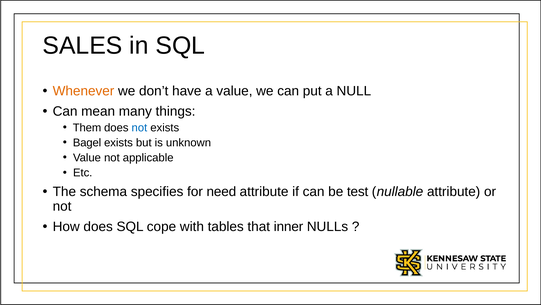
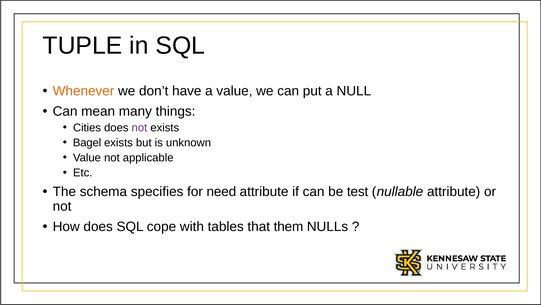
SALES: SALES -> TUPLE
Them: Them -> Cities
not at (139, 127) colour: blue -> purple
inner: inner -> them
